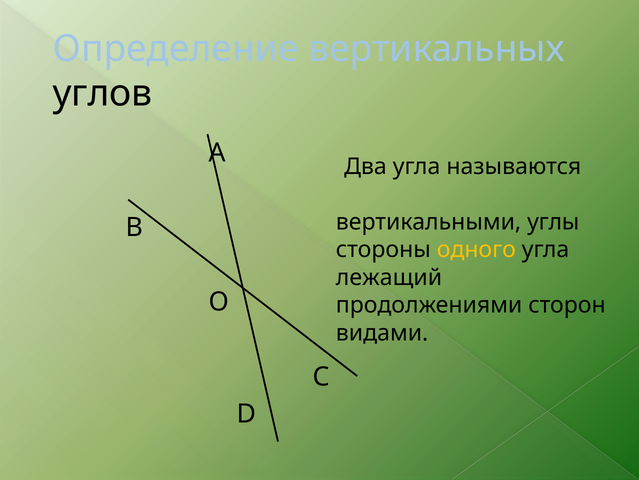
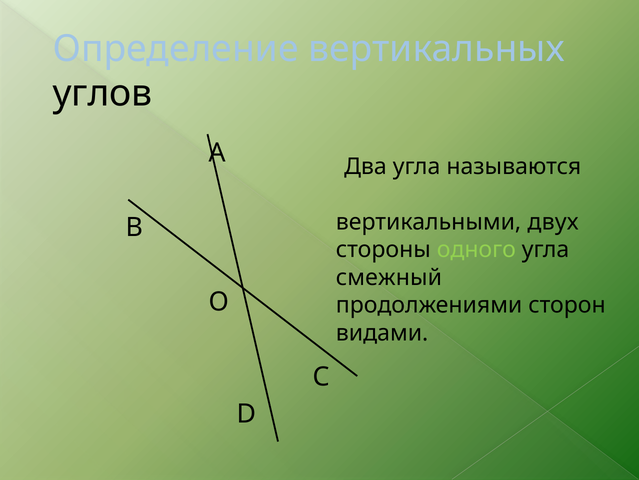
углы: углы -> двух
одного colour: yellow -> light green
лежащий: лежащий -> смежный
